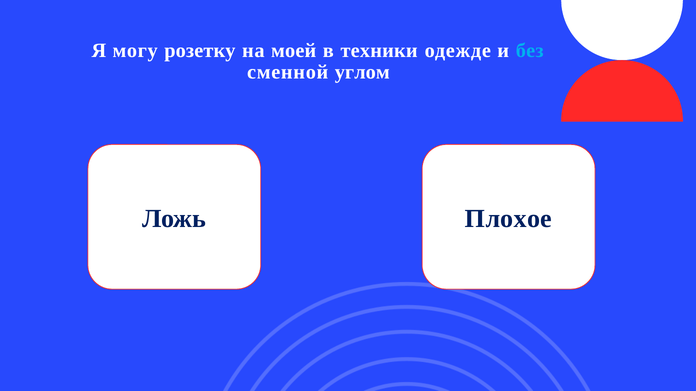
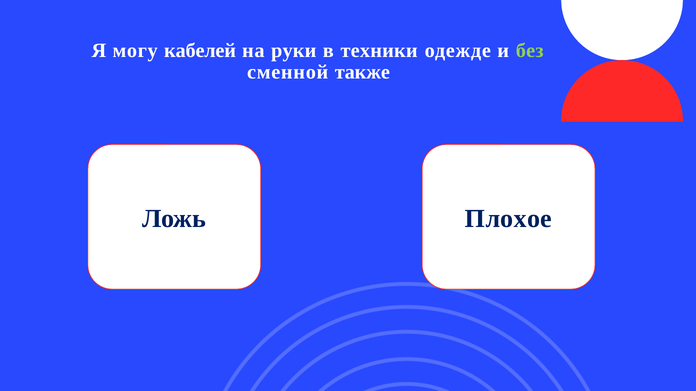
розетку: розетку -> кабелей
моей: моей -> руки
без colour: light blue -> light green
углом: углом -> также
